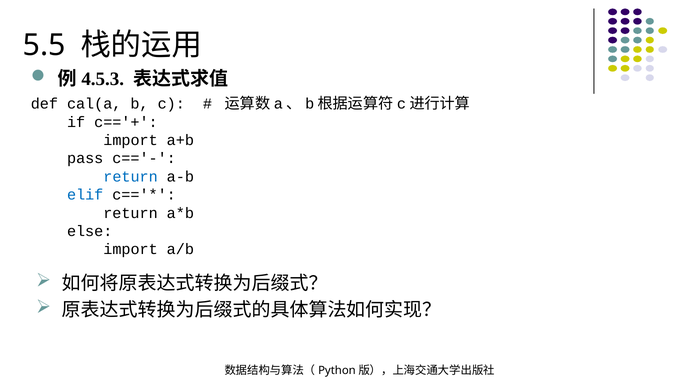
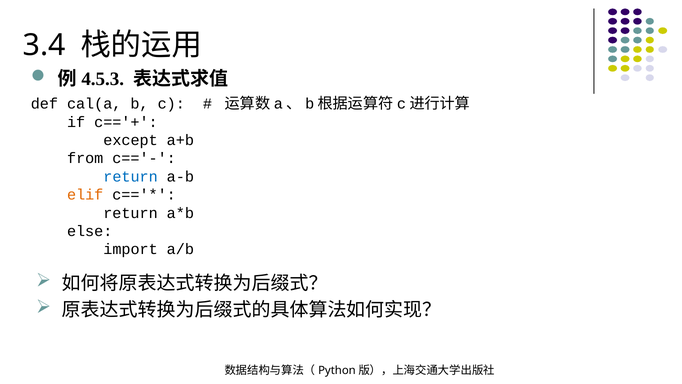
5.5: 5.5 -> 3.4
import at (131, 140): import -> except
pass: pass -> from
elif colour: blue -> orange
